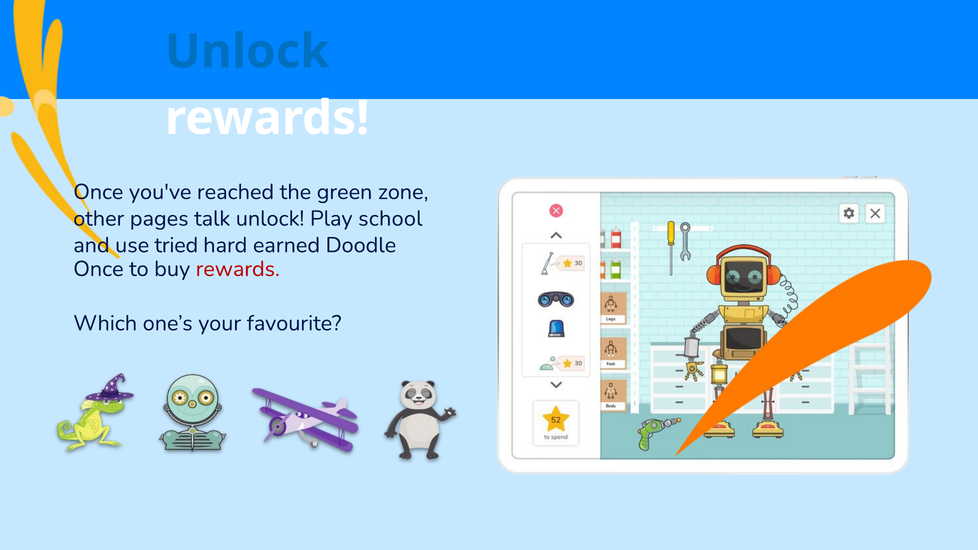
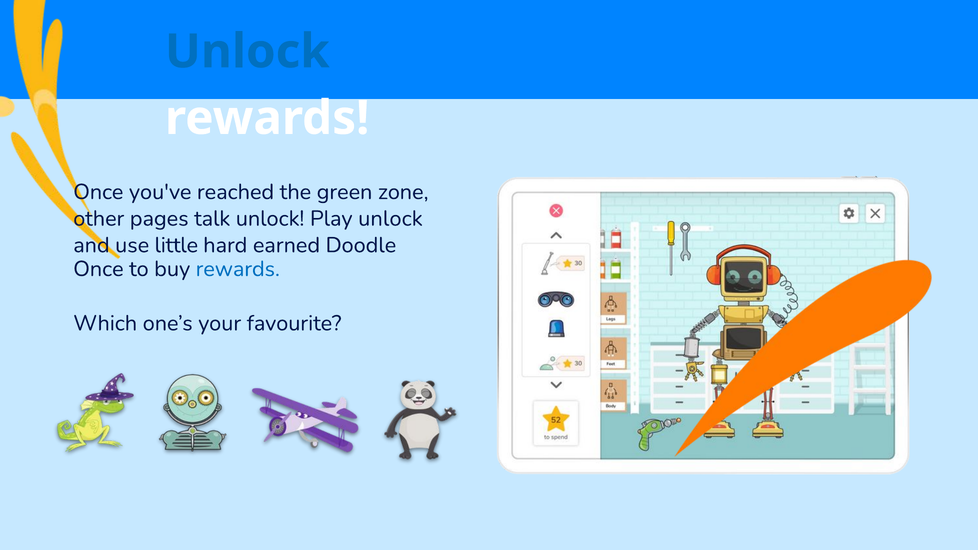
Play school: school -> unlock
tried: tried -> little
rewards at (238, 269) colour: red -> blue
